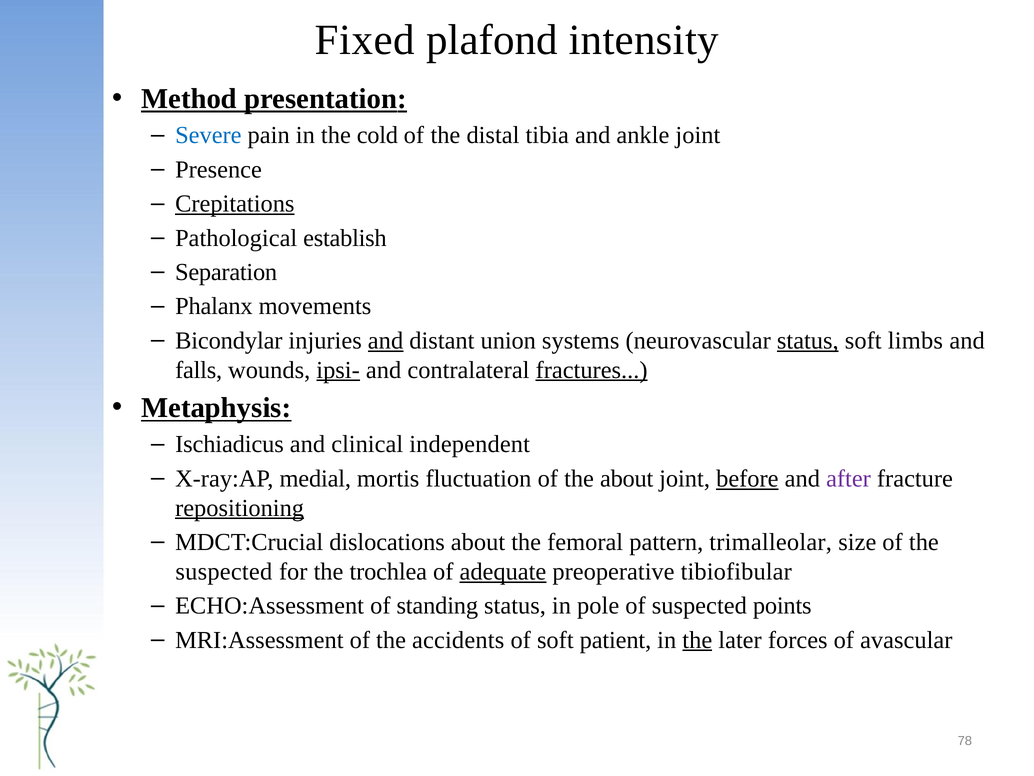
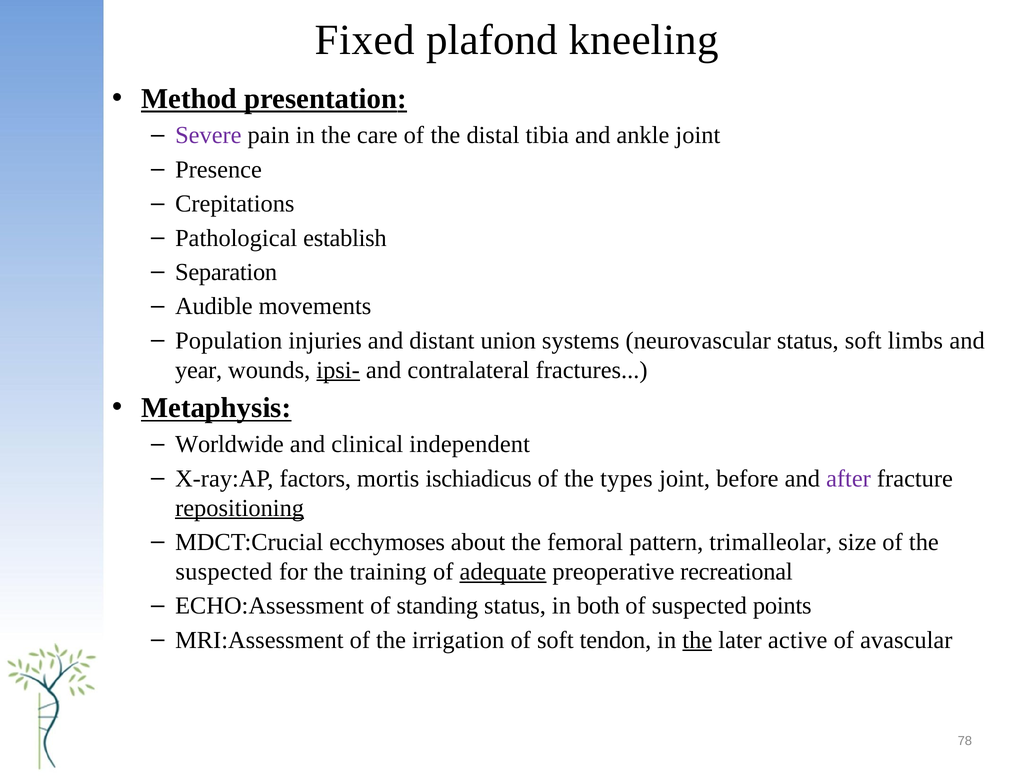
intensity: intensity -> kneeling
Severe colour: blue -> purple
cold: cold -> care
Crepitations underline: present -> none
Phalanx: Phalanx -> Audible
Bicondylar: Bicondylar -> Population
and at (386, 340) underline: present -> none
status at (808, 340) underline: present -> none
falls: falls -> year
fractures underline: present -> none
Ischiadicus: Ischiadicus -> Worldwide
medial: medial -> factors
fluctuation: fluctuation -> ischiadicus
the about: about -> types
before underline: present -> none
dislocations: dislocations -> ecchymoses
trochlea: trochlea -> training
tibiofibular: tibiofibular -> recreational
pole: pole -> both
accidents: accidents -> irrigation
patient: patient -> tendon
forces: forces -> active
